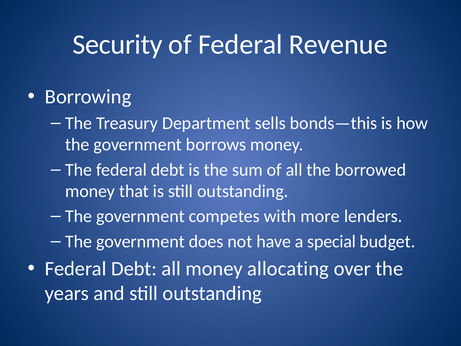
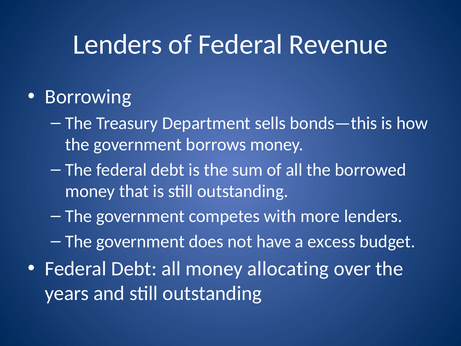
Security at (118, 45): Security -> Lenders
special: special -> excess
